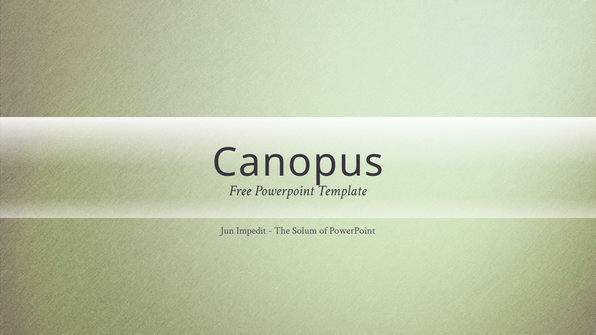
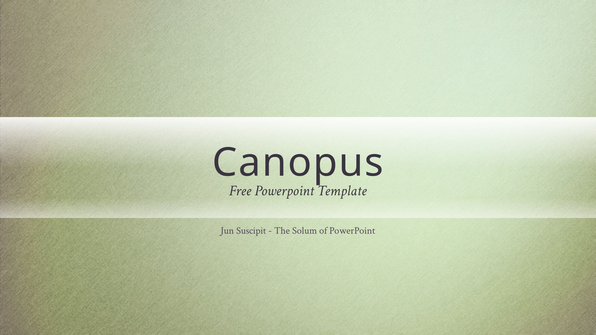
Impedit: Impedit -> Suscipit
